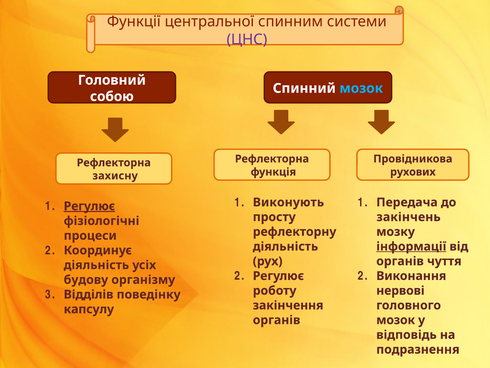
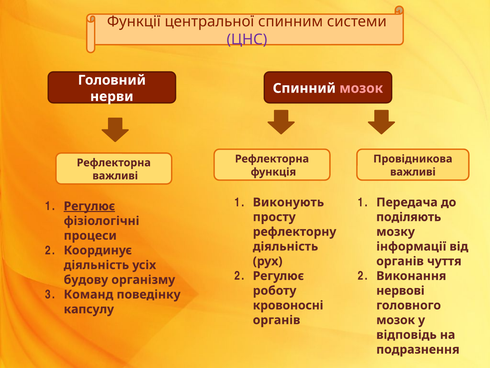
мозок at (361, 88) colour: light blue -> pink
собою: собою -> нерви
рухових at (413, 172): рухових -> важливі
захисну at (115, 176): захисну -> важливі
закінчень: закінчень -> поділяють
інформації underline: present -> none
Відділів: Відділів -> Команд
закінчення: закінчення -> кровоносні
